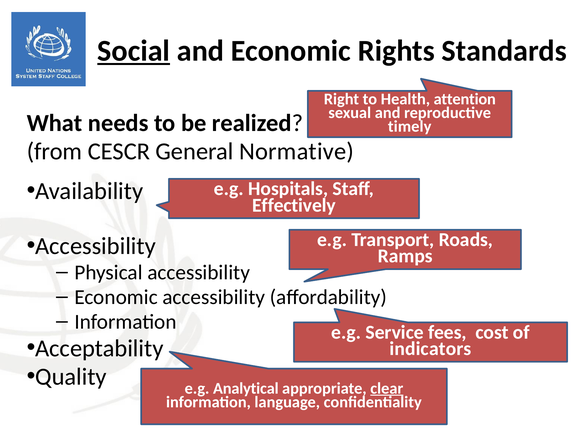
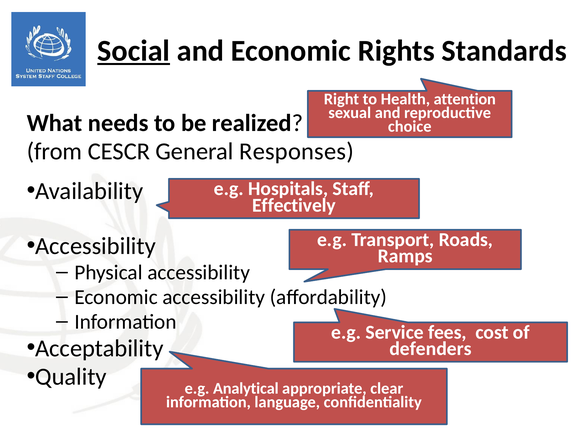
timely: timely -> choice
Normative: Normative -> Responses
indicators: indicators -> defenders
clear underline: present -> none
